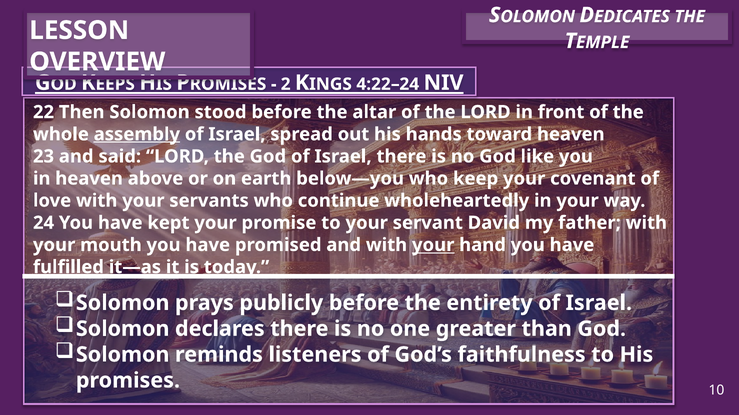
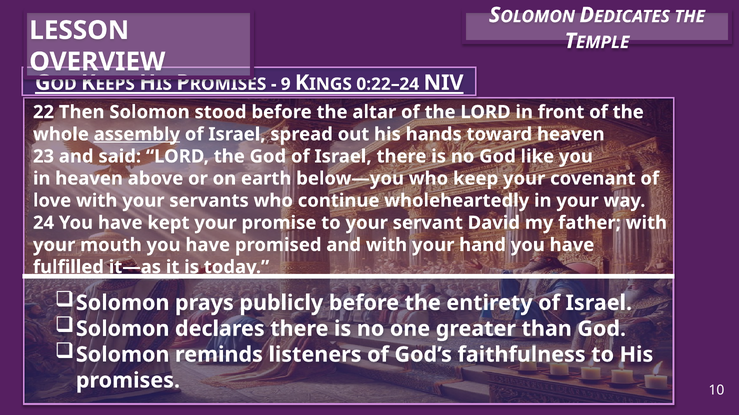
2: 2 -> 9
4:22–24: 4:22–24 -> 0:22–24
your at (433, 245) underline: present -> none
